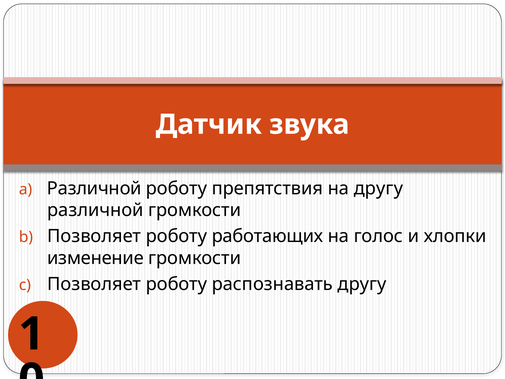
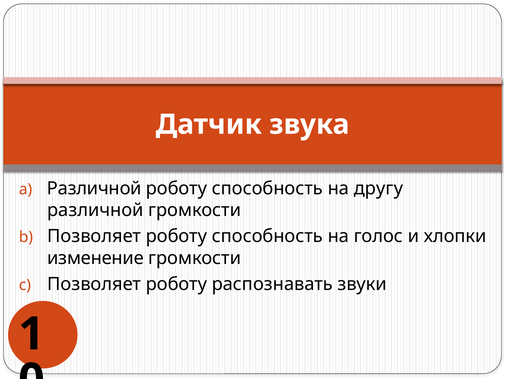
препятствия at (267, 188): препятствия -> способность
Позволяет роботу работающих: работающих -> способность
распознавать другу: другу -> звуки
